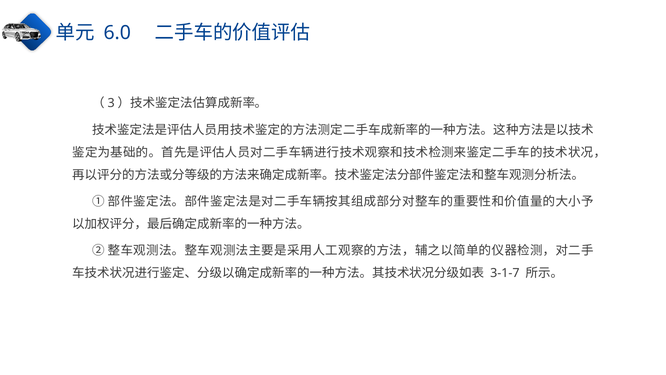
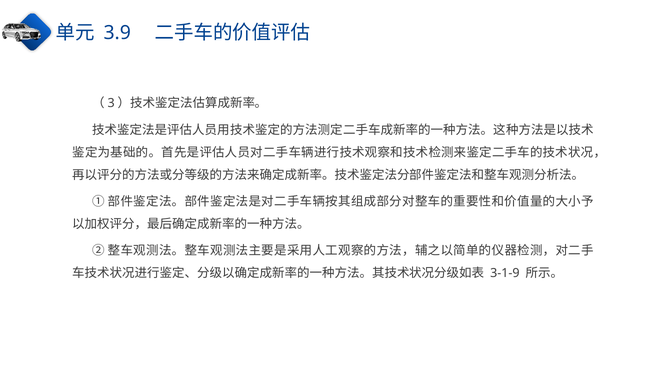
6.0: 6.0 -> 3.9
3-1-7: 3-1-7 -> 3-1-9
